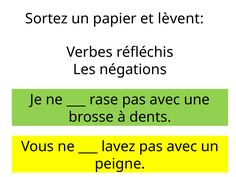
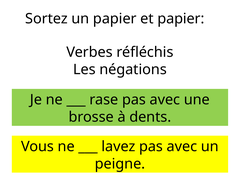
et lèvent: lèvent -> papier
